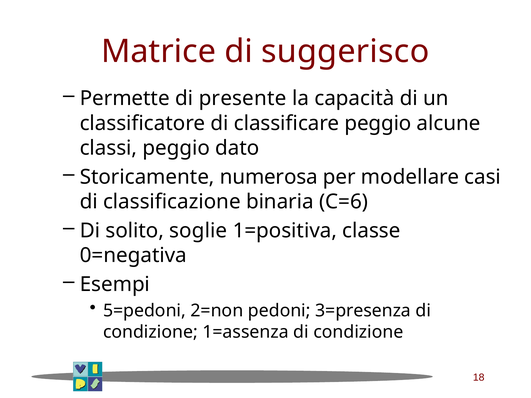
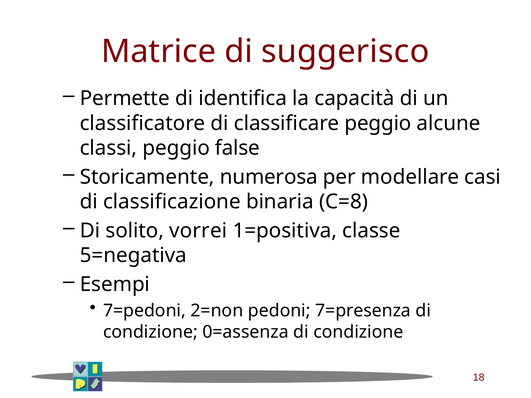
presente: presente -> identifica
dato: dato -> false
C=6: C=6 -> C=8
soglie: soglie -> vorrei
0=negativa: 0=negativa -> 5=negativa
5=pedoni: 5=pedoni -> 7=pedoni
3=presenza: 3=presenza -> 7=presenza
1=assenza: 1=assenza -> 0=assenza
